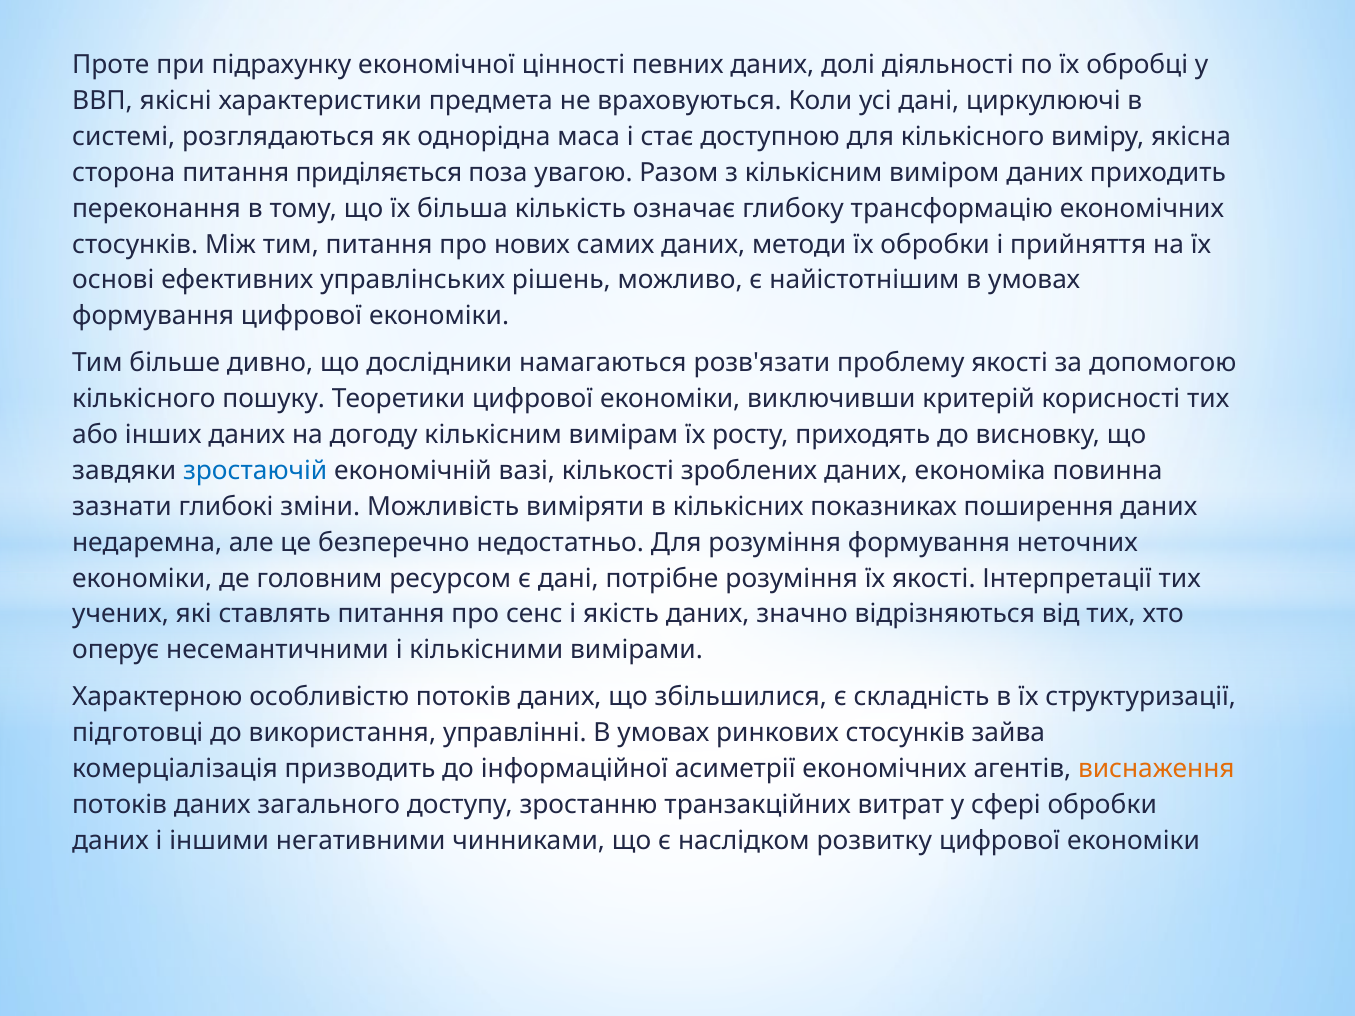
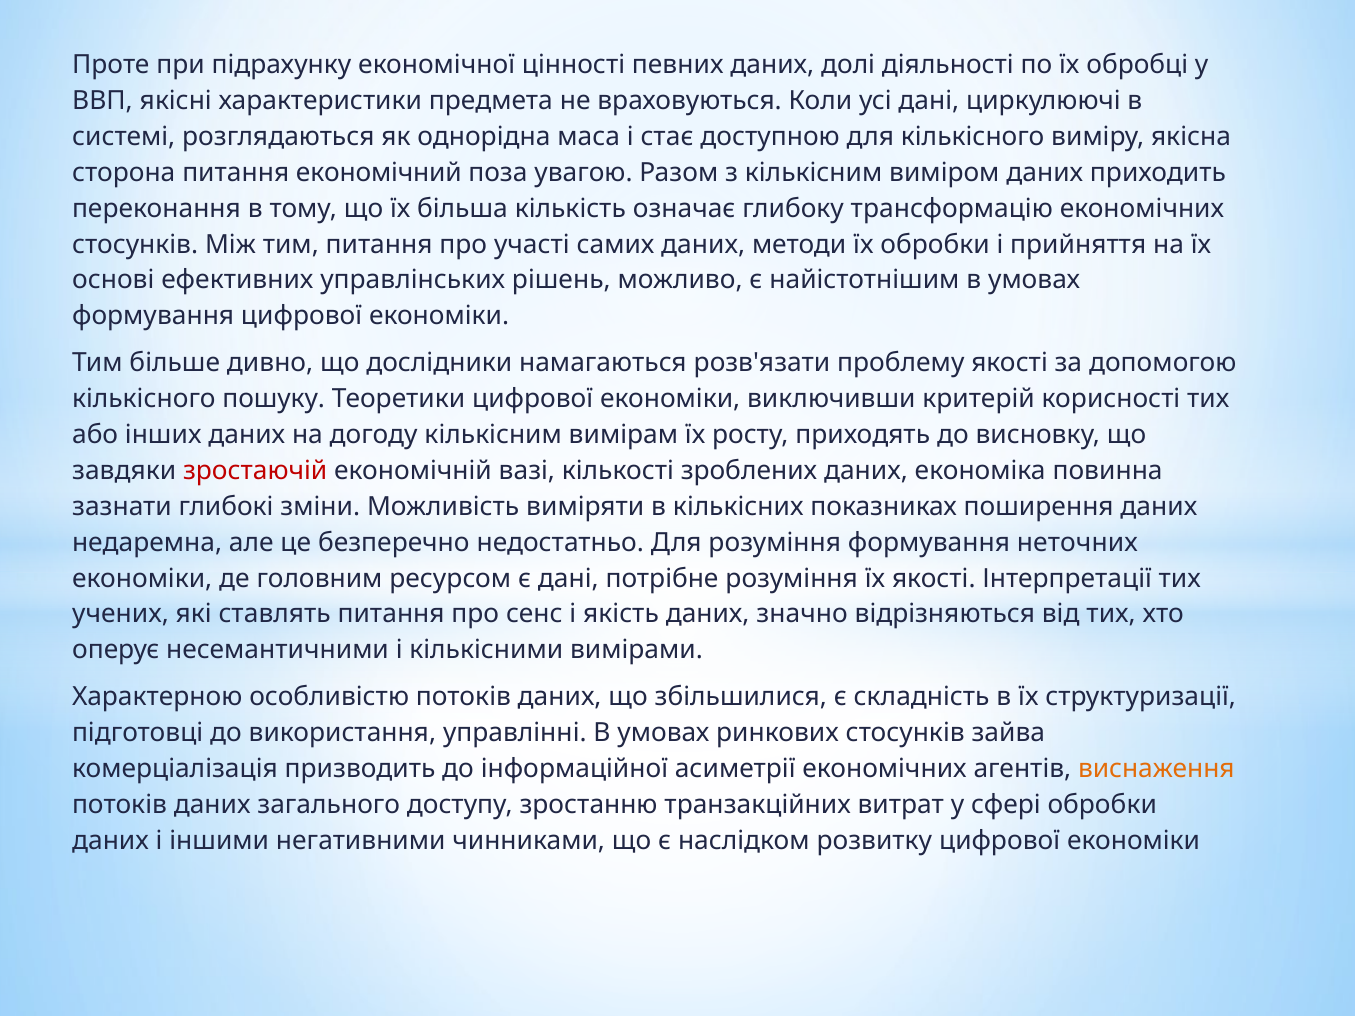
приділяється: приділяється -> економічний
нових: нових -> участі
зростаючій colour: blue -> red
